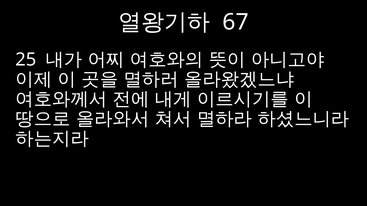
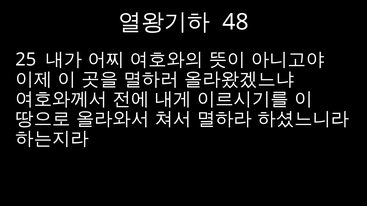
67: 67 -> 48
